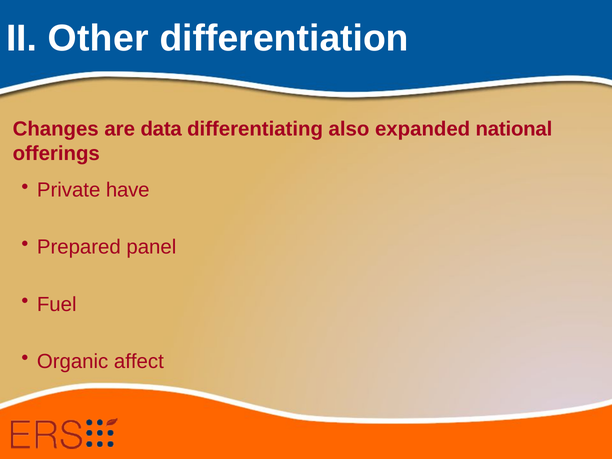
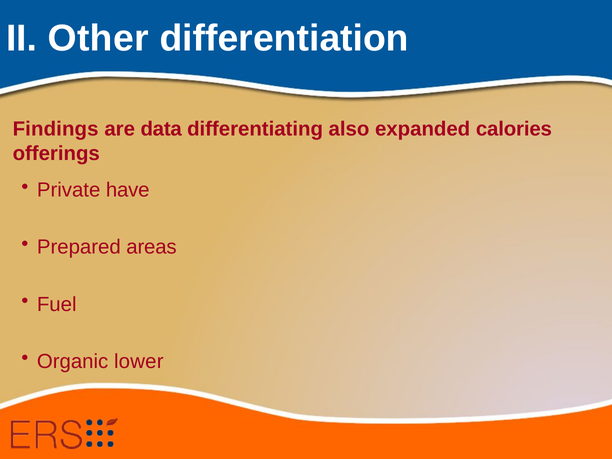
Changes: Changes -> Findings
national: national -> calories
panel: panel -> areas
affect: affect -> lower
